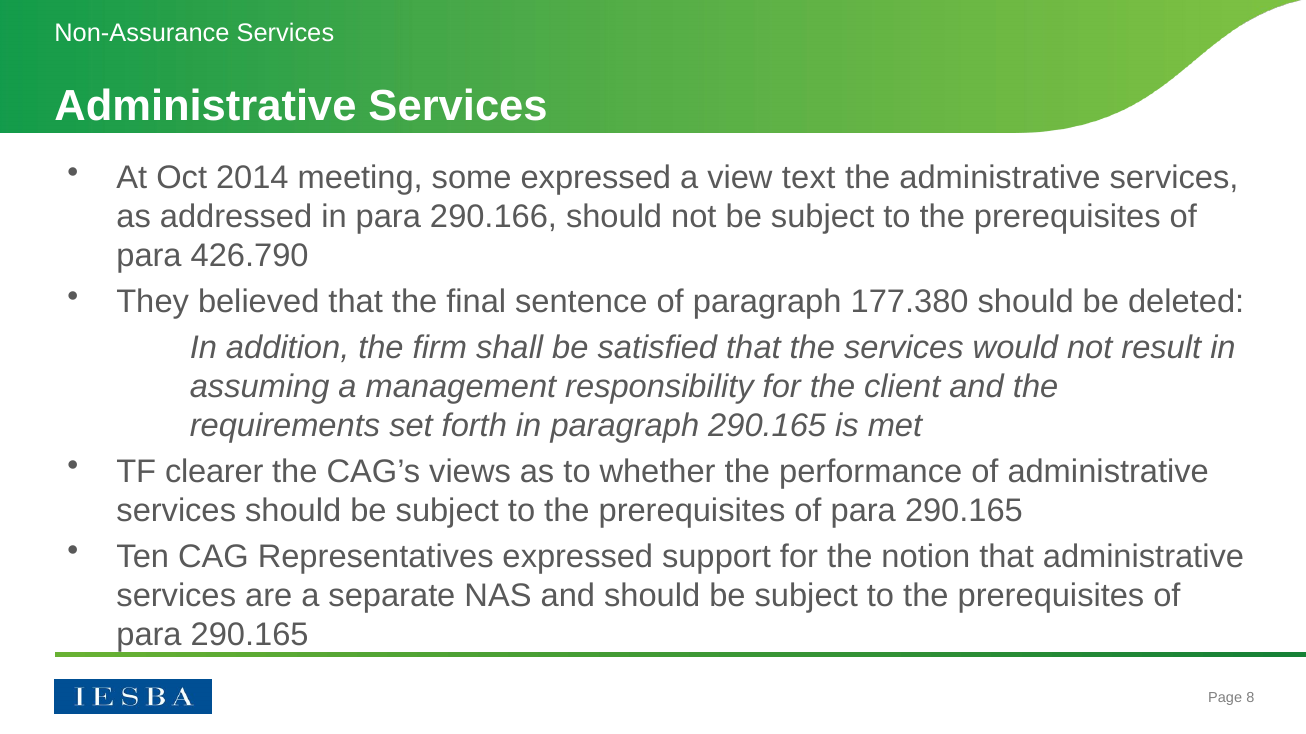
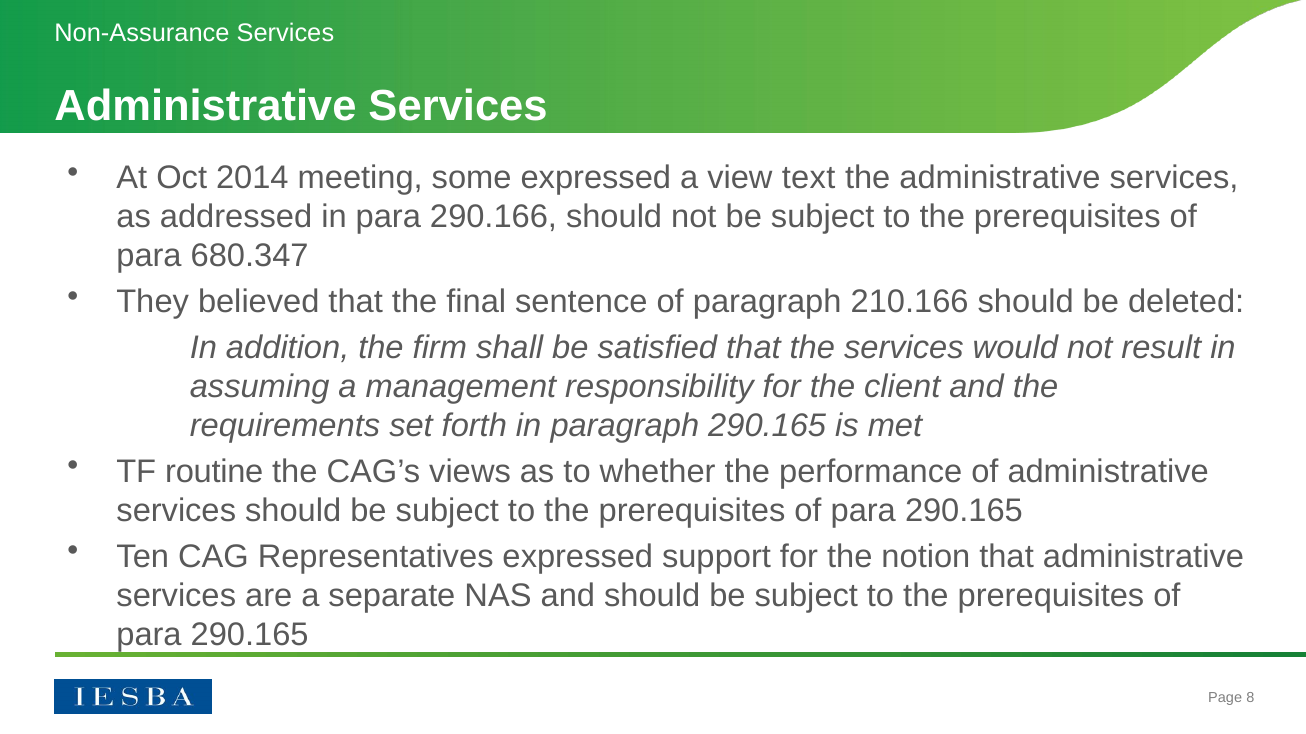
426.790: 426.790 -> 680.347
177.380: 177.380 -> 210.166
clearer: clearer -> routine
